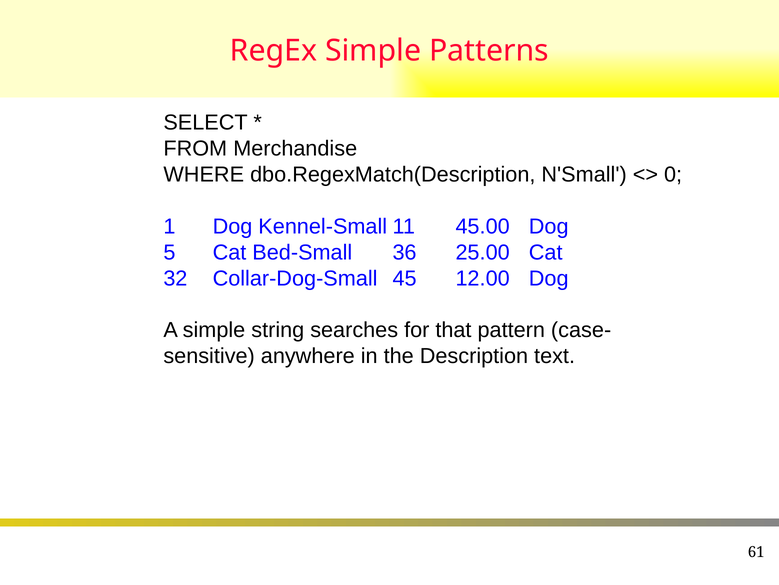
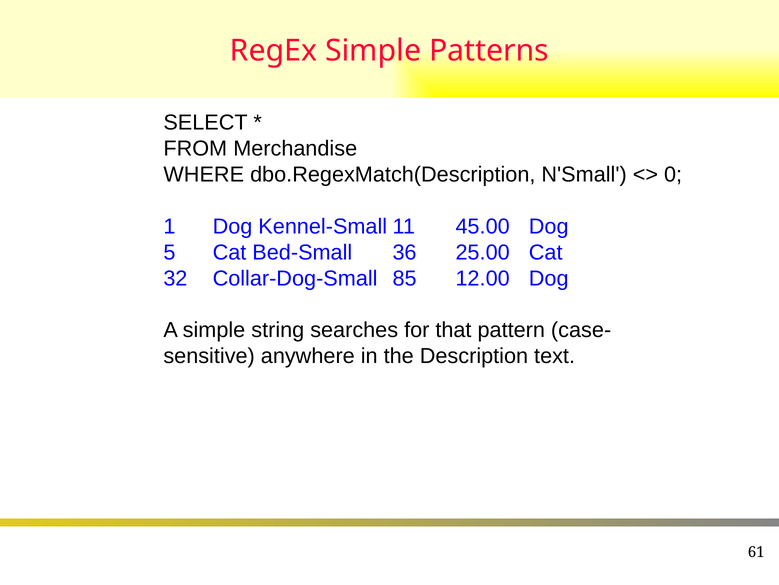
45: 45 -> 85
